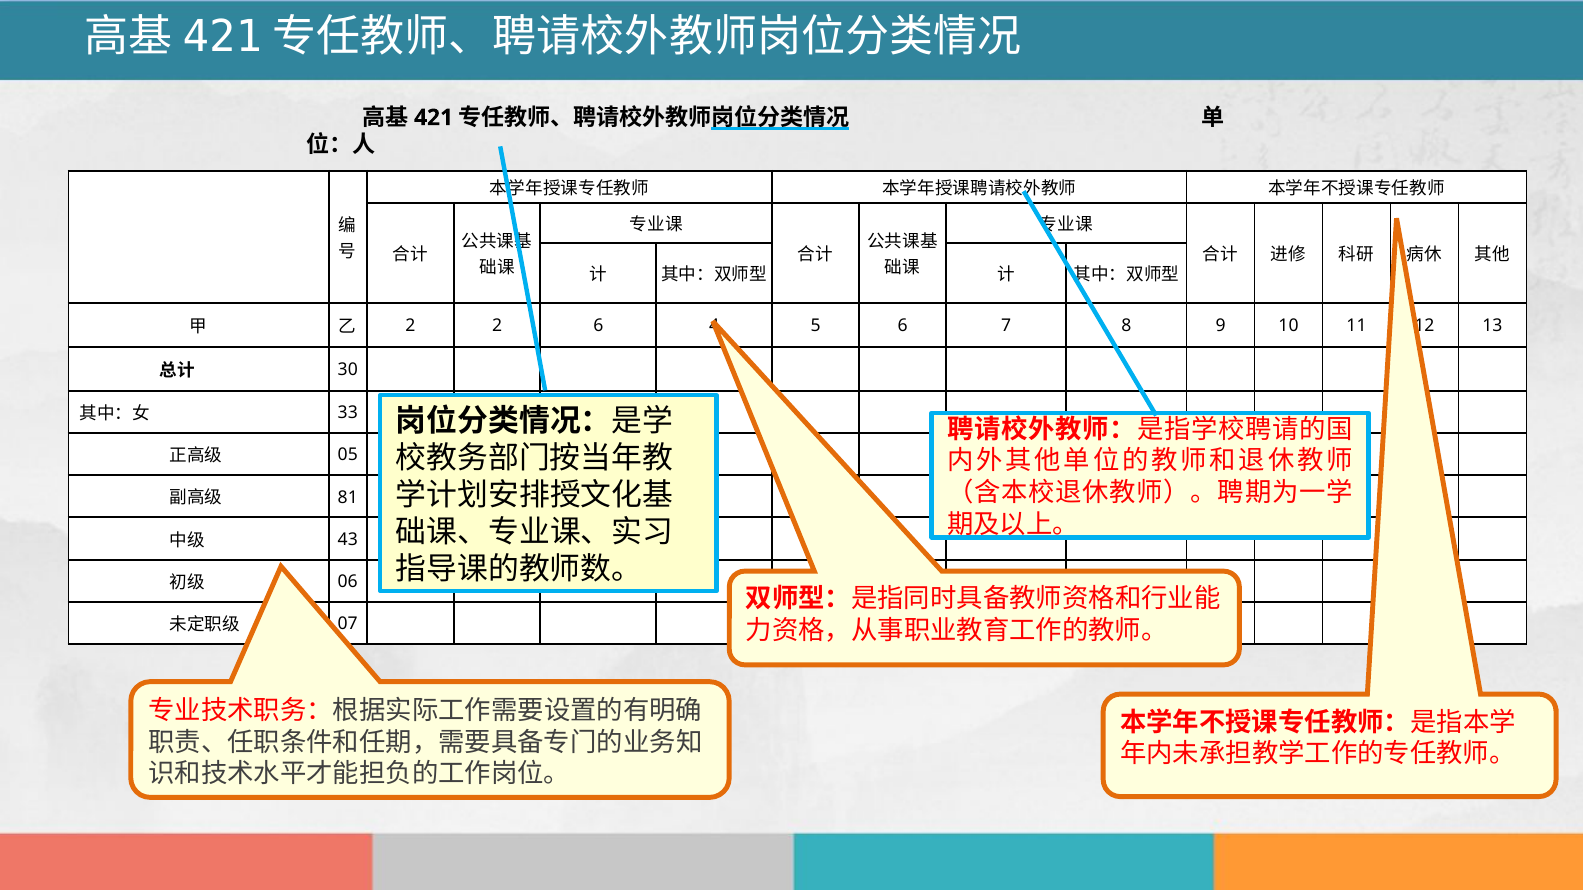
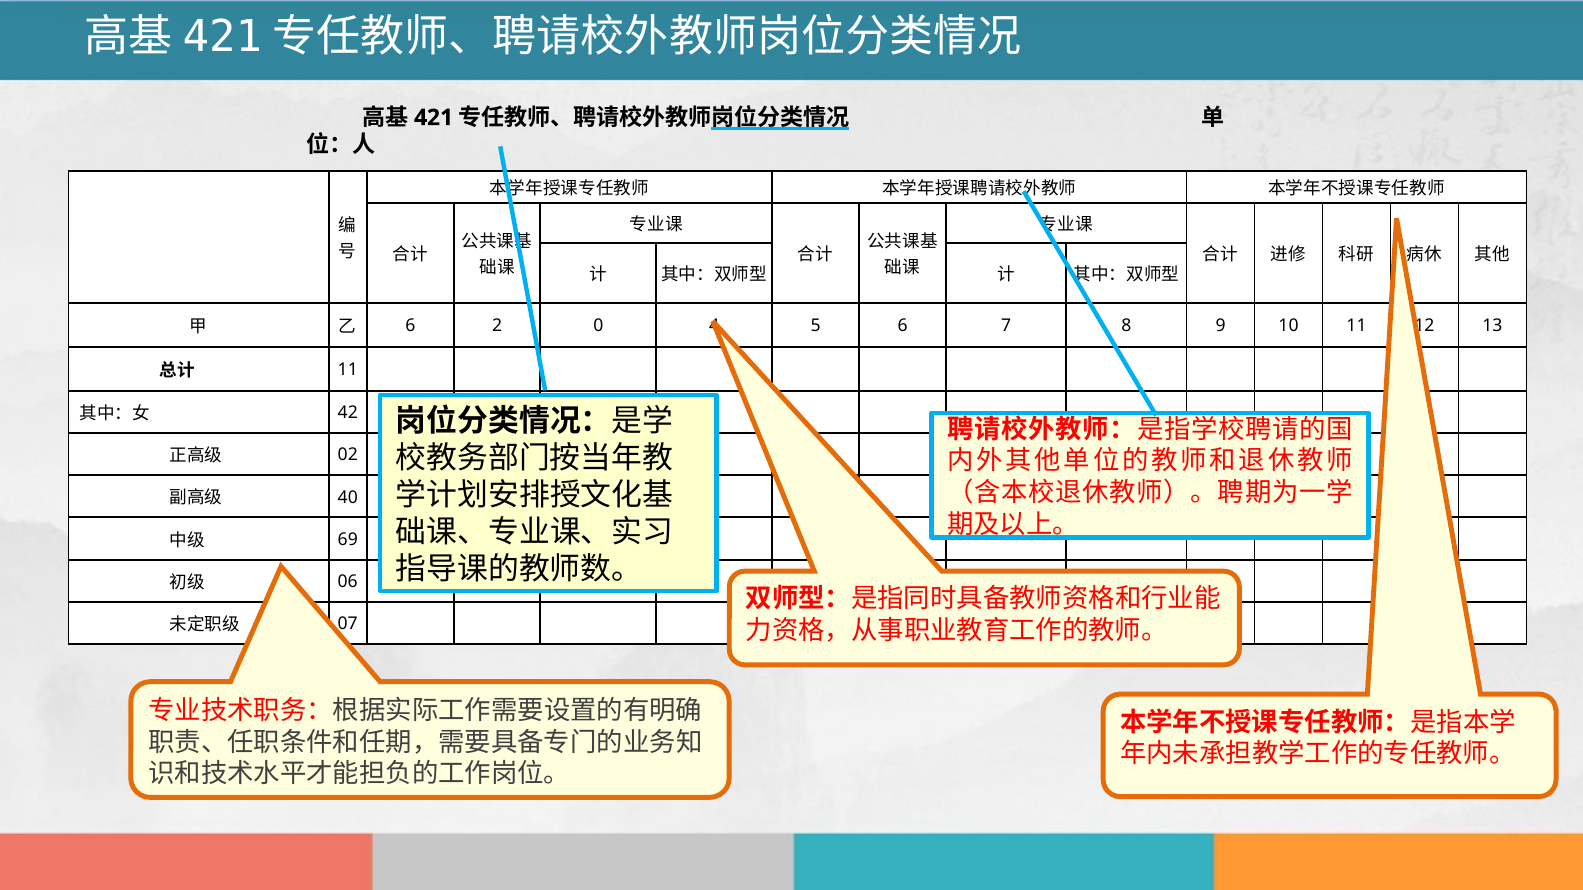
2 at (410, 326): 2 -> 6
2 6: 6 -> 0
30 at (348, 370): 30 -> 11
33: 33 -> 42
05: 05 -> 02
81: 81 -> 40
43: 43 -> 69
